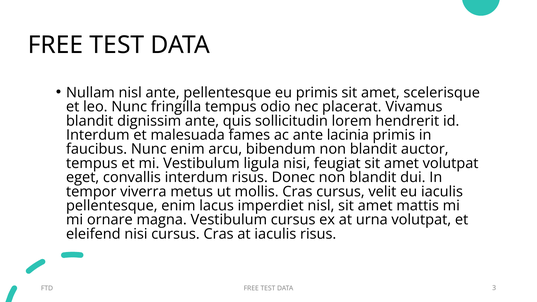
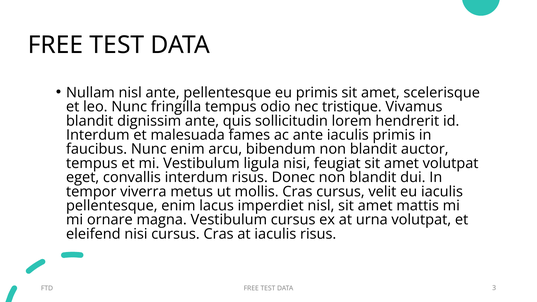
placerat: placerat -> tristique
ante lacinia: lacinia -> iaculis
